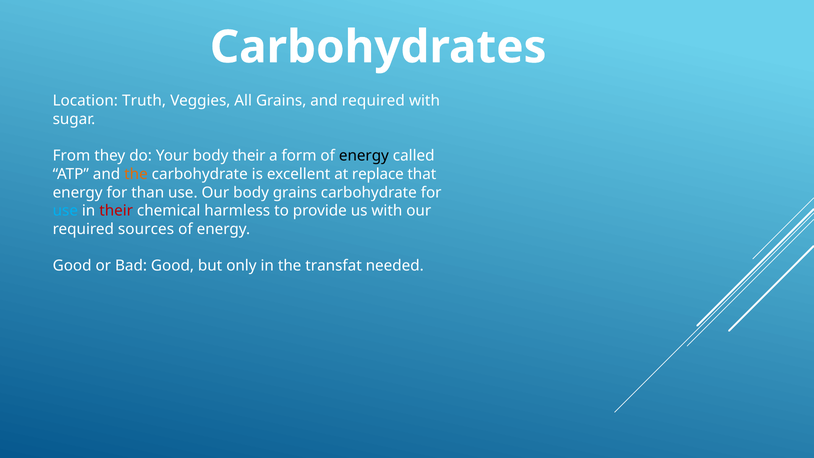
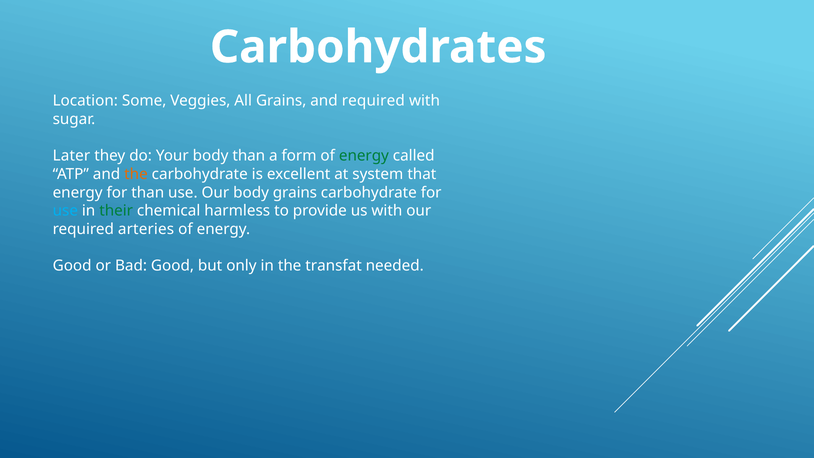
Truth: Truth -> Some
From: From -> Later
body their: their -> than
energy at (364, 156) colour: black -> green
replace: replace -> system
their at (116, 211) colour: red -> green
sources: sources -> arteries
